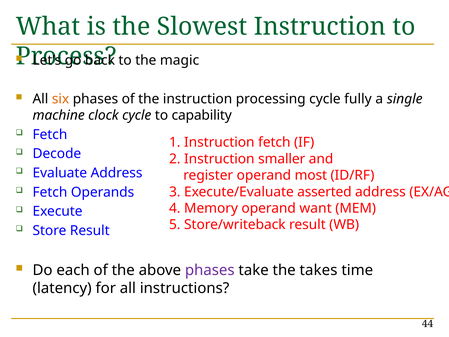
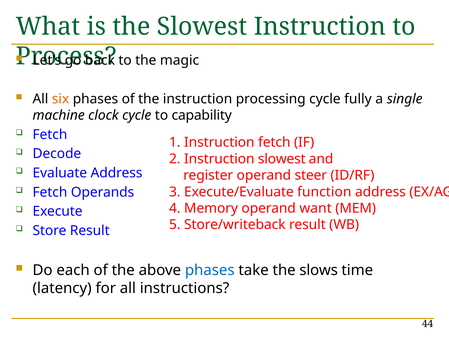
Instruction smaller: smaller -> slowest
most: most -> steer
asserted: asserted -> function
phases at (210, 270) colour: purple -> blue
takes: takes -> slows
